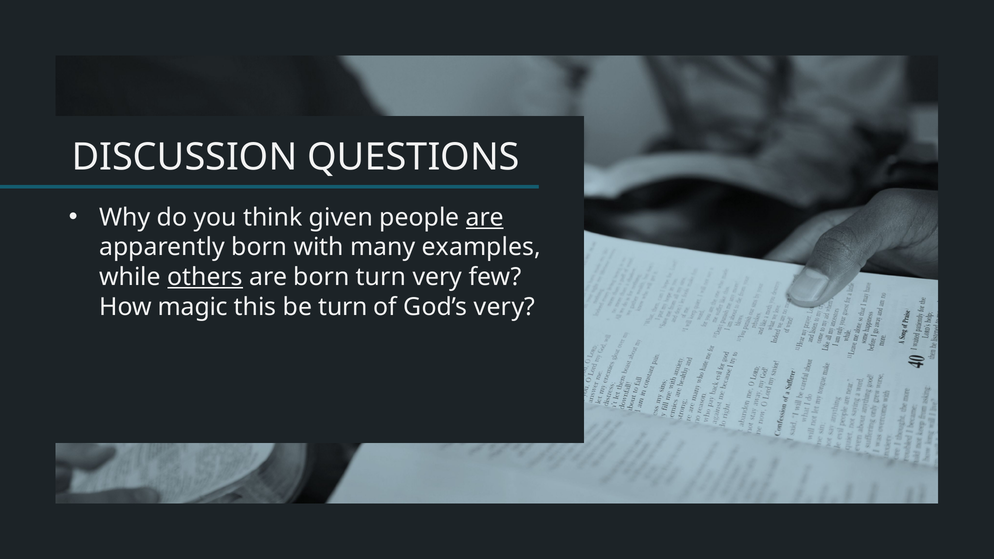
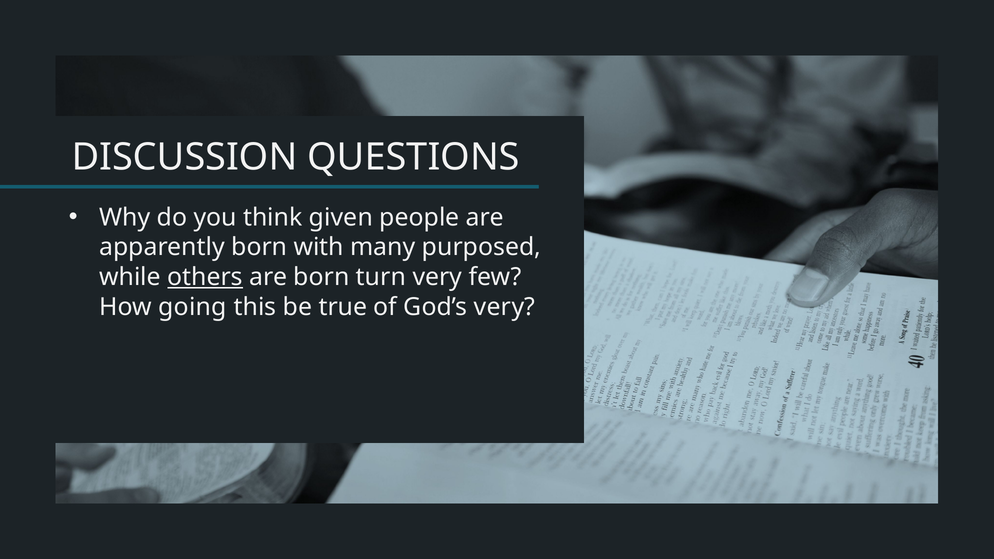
are at (485, 218) underline: present -> none
examples: examples -> purposed
magic: magic -> going
be turn: turn -> true
